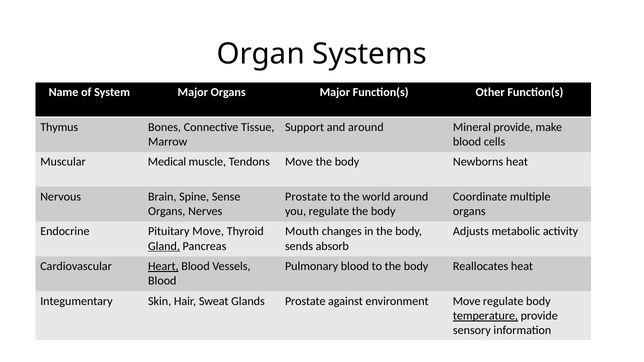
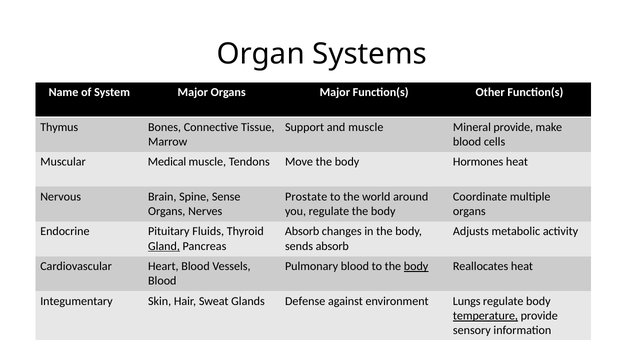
and around: around -> muscle
Newborns: Newborns -> Hormones
Pituitary Move: Move -> Fluids
Mouth at (302, 232): Mouth -> Absorb
Heart underline: present -> none
body at (416, 266) underline: none -> present
Glands Prostate: Prostate -> Defense
environment Move: Move -> Lungs
